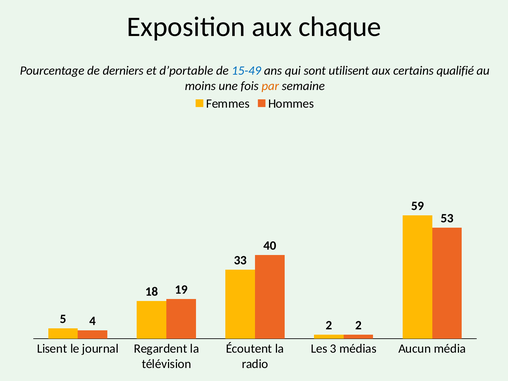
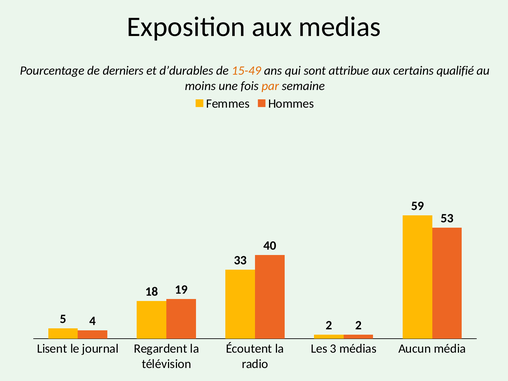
chaque: chaque -> medias
d’portable: d’portable -> d’durables
15-49 colour: blue -> orange
utilisent: utilisent -> attribue
